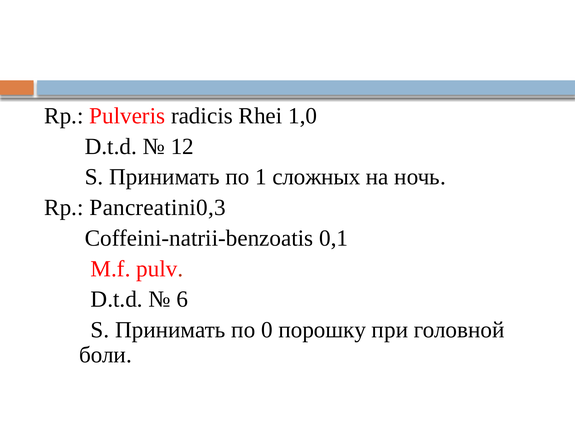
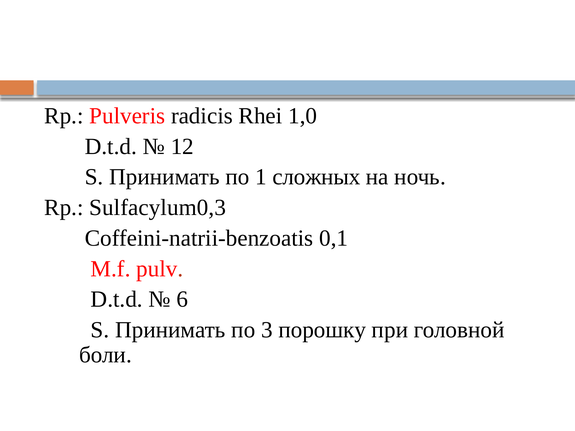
Pancreatini0,3: Pancreatini0,3 -> Sulfacylum0,3
0: 0 -> 3
